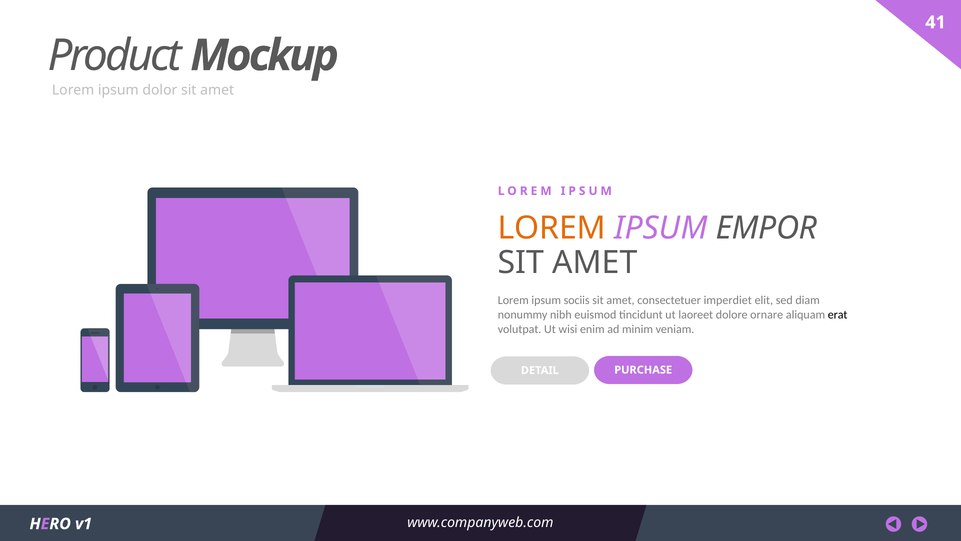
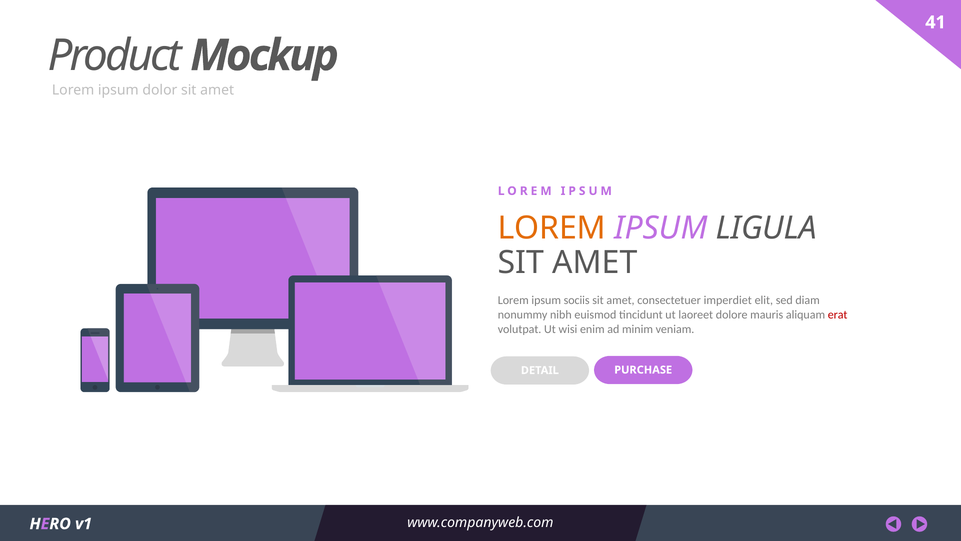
EMPOR: EMPOR -> LIGULA
ornare: ornare -> mauris
erat colour: black -> red
